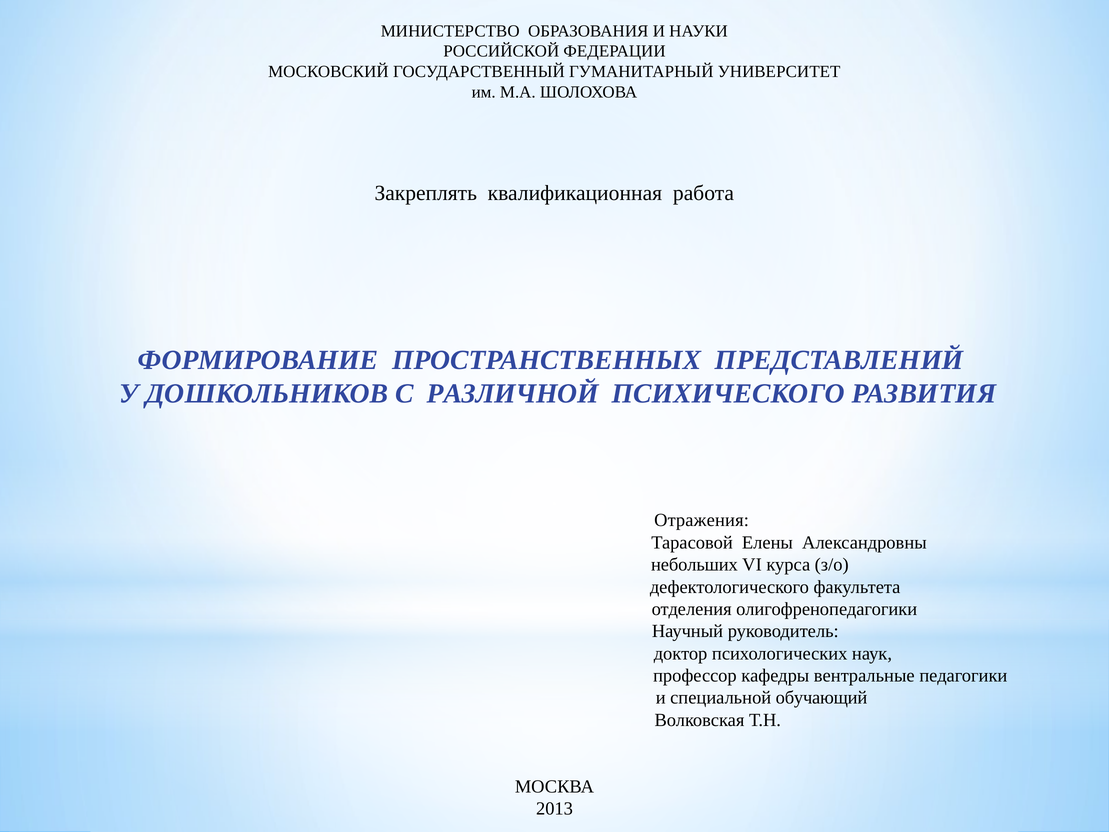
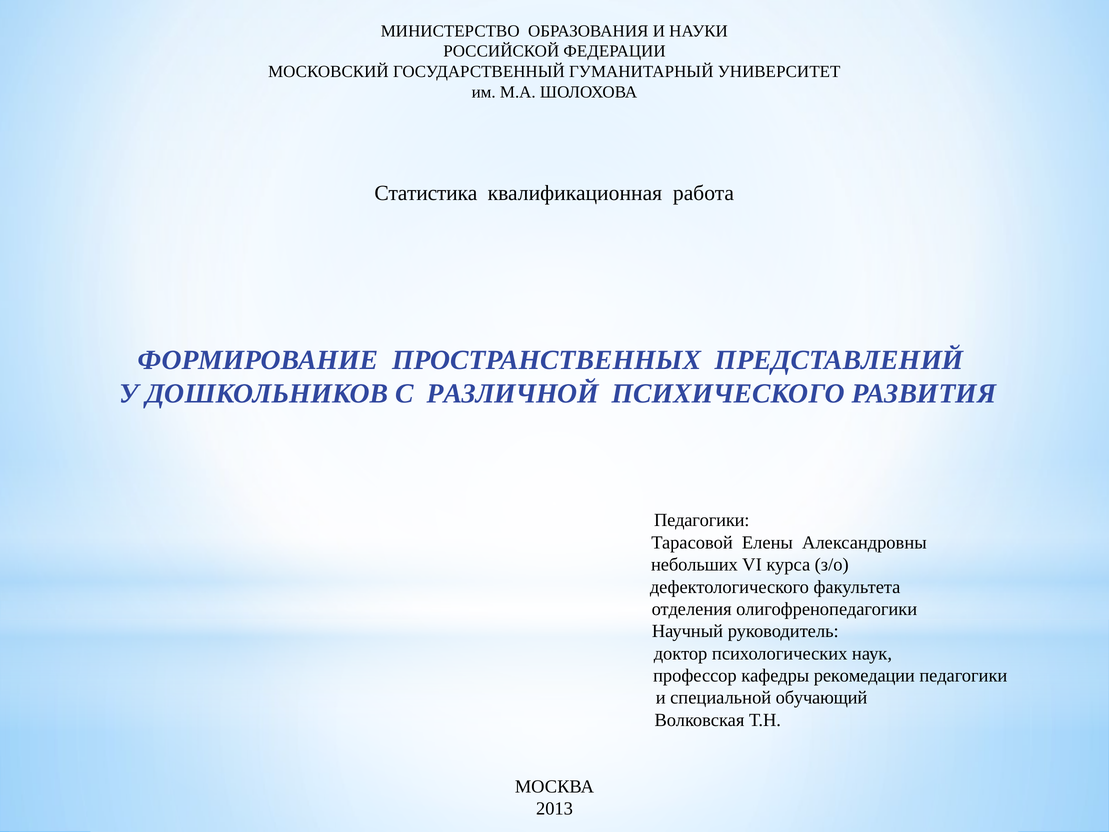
Закреплять: Закреплять -> Статистика
Отражения at (702, 520): Отражения -> Педагогики
вентральные: вентральные -> рекомедации
